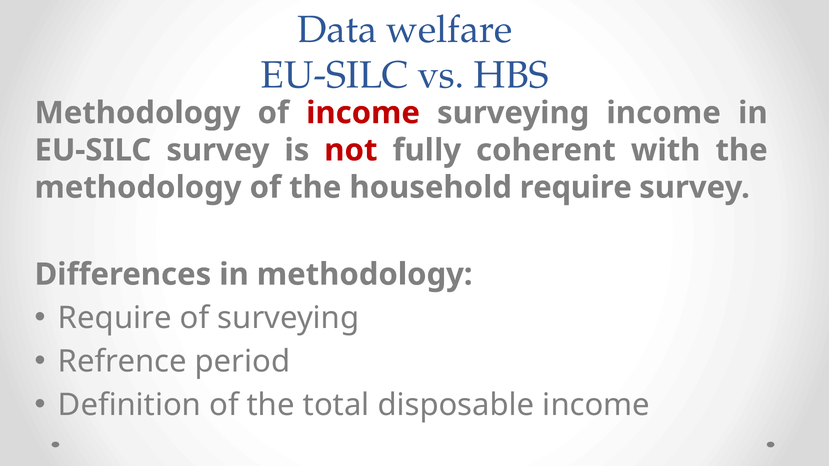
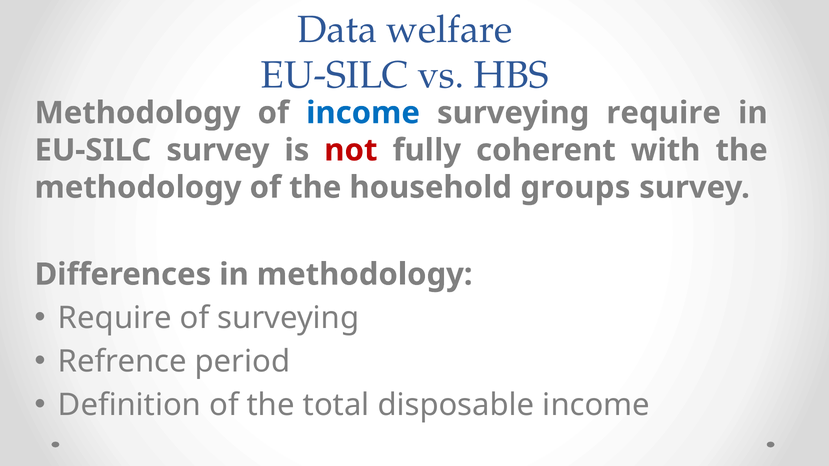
income at (363, 113) colour: red -> blue
surveying income: income -> require
household require: require -> groups
